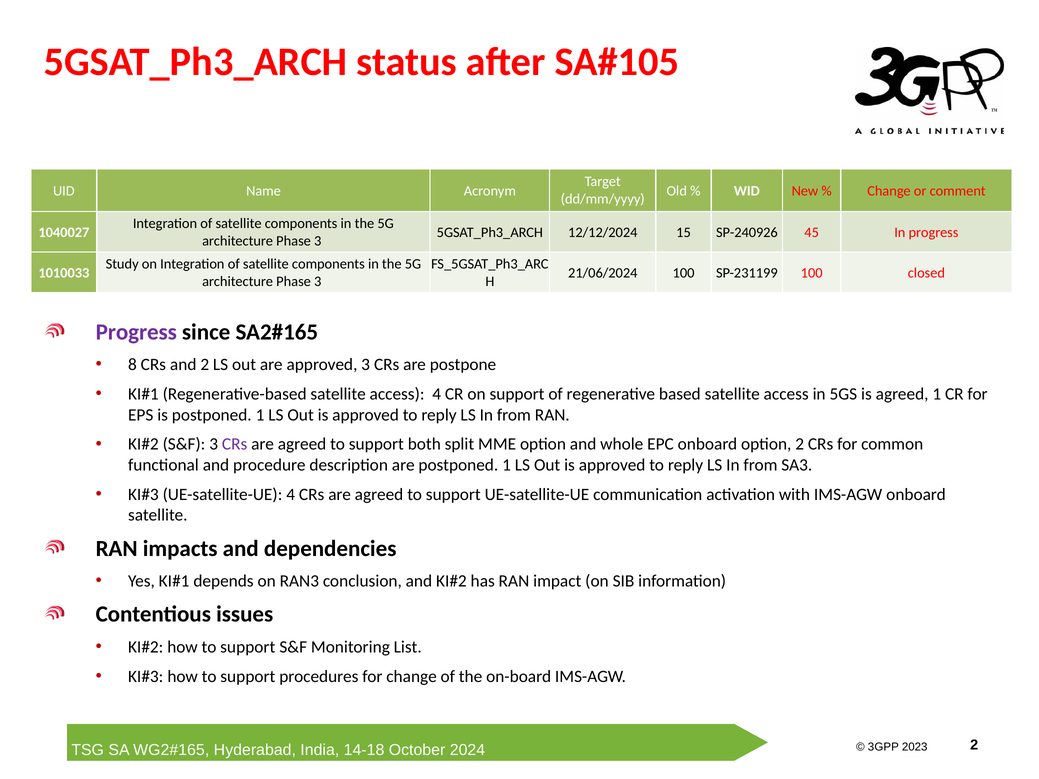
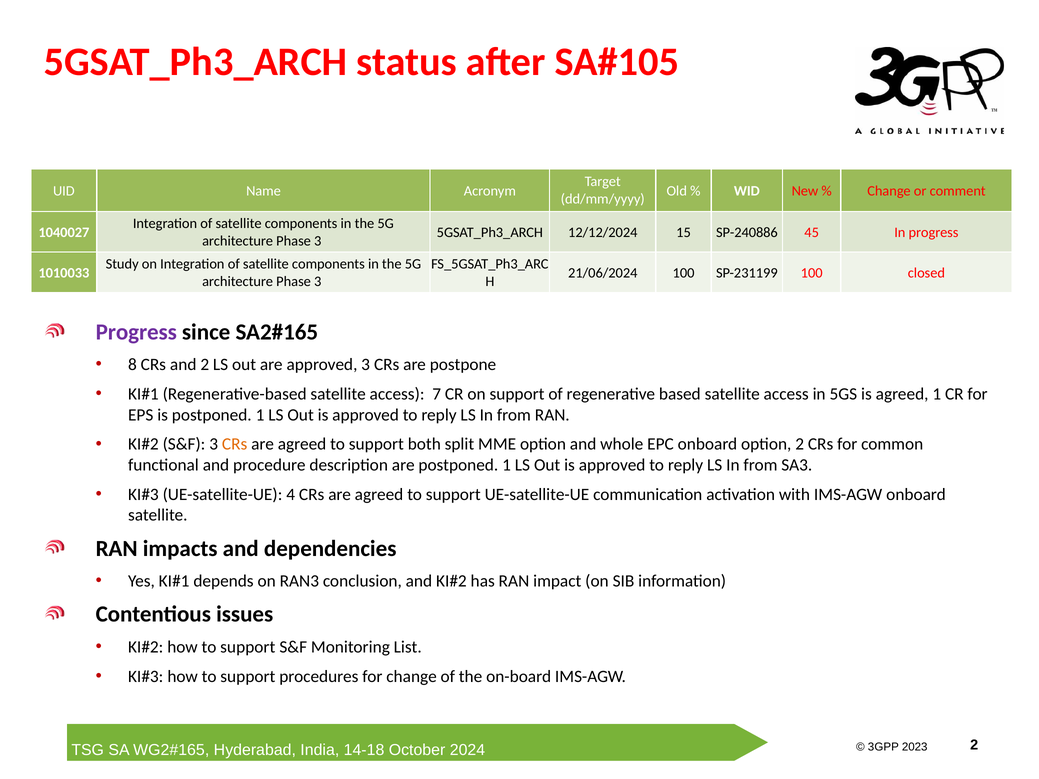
SP-240926: SP-240926 -> SP-240886
access 4: 4 -> 7
CRs at (235, 444) colour: purple -> orange
